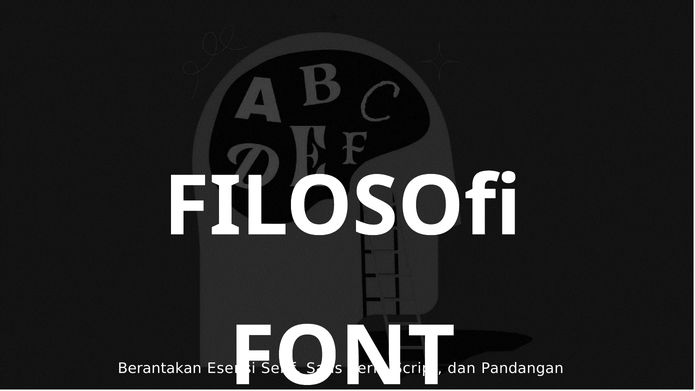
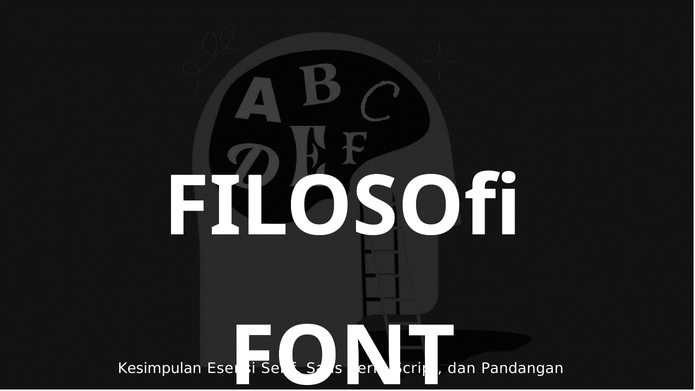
Berantakan: Berantakan -> Kesimpulan
